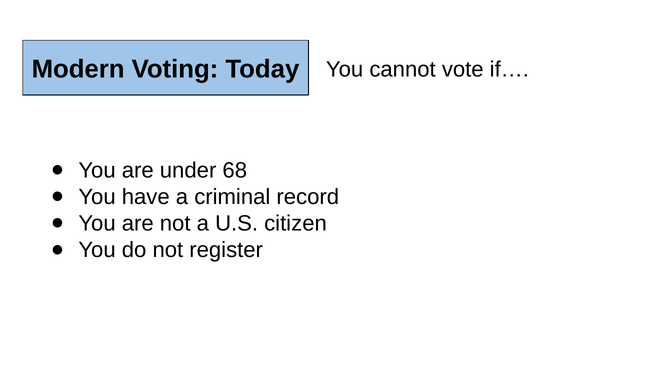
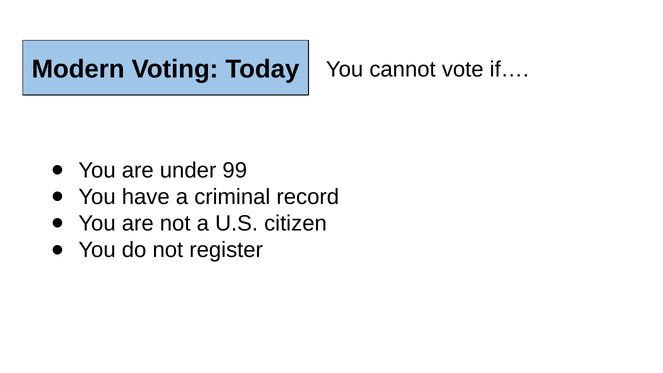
68: 68 -> 99
